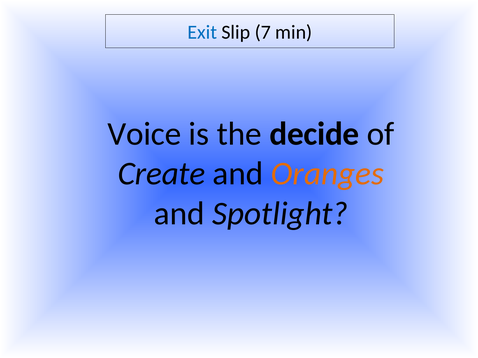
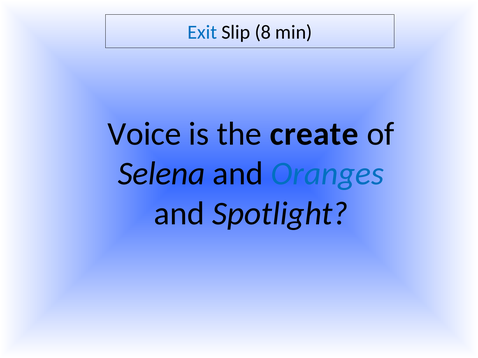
7: 7 -> 8
decide: decide -> create
Create: Create -> Selena
Oranges colour: orange -> blue
